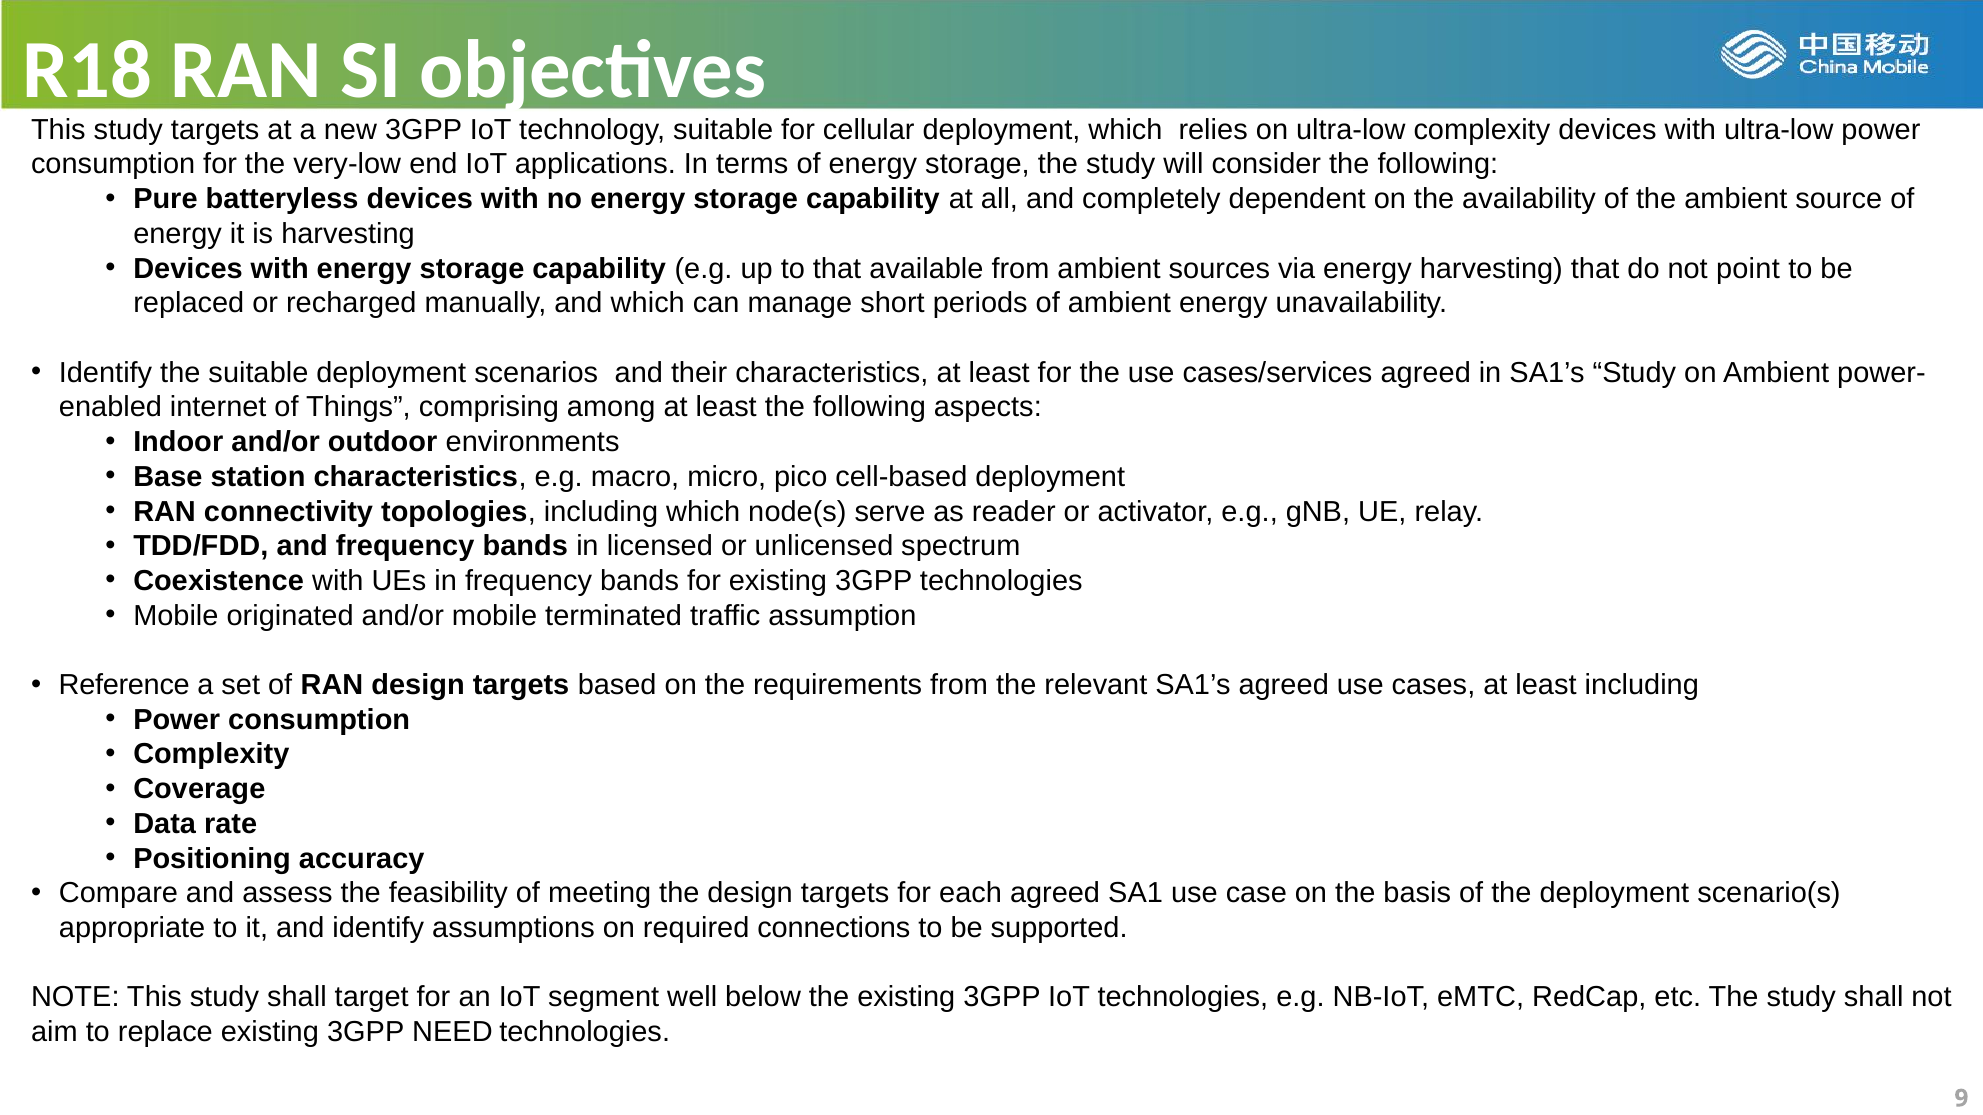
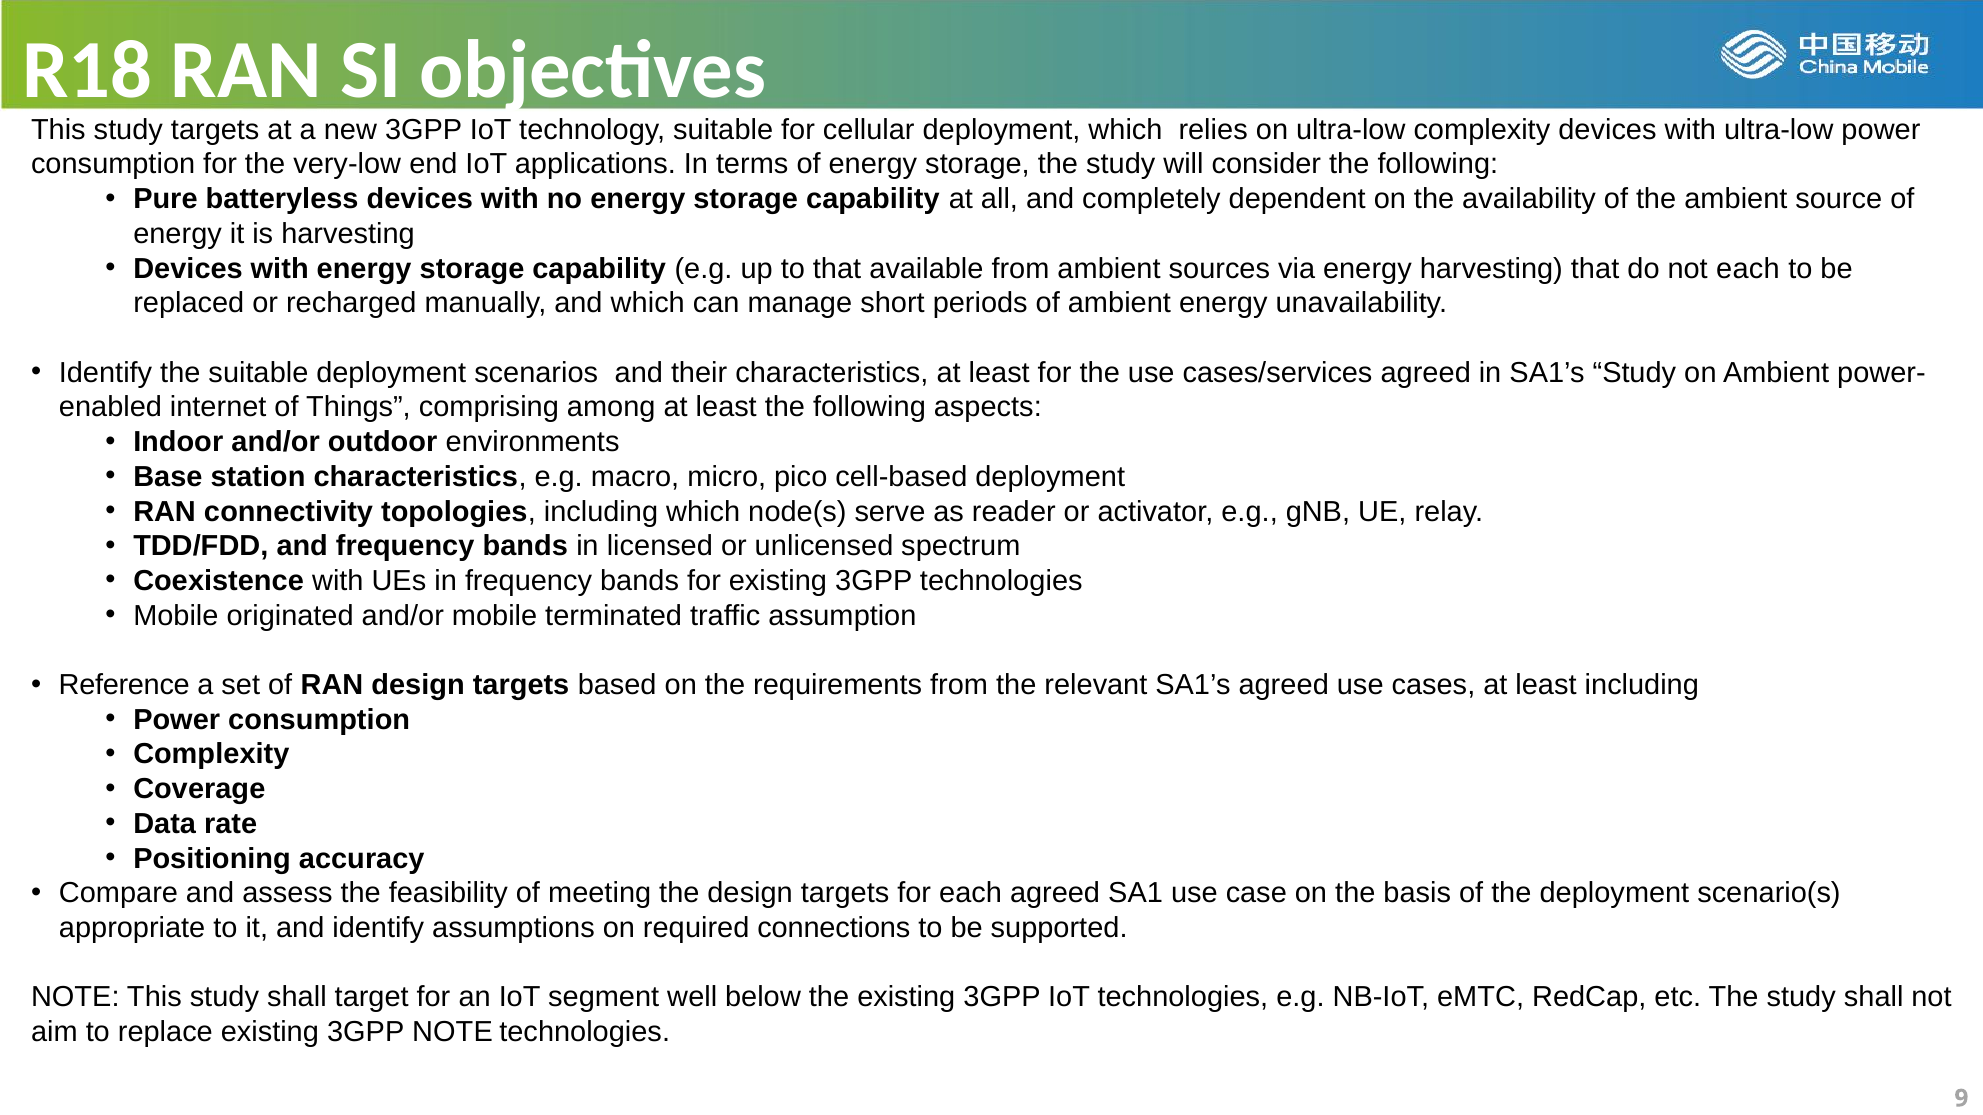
not point: point -> each
3GPP NEED: NEED -> NOTE
